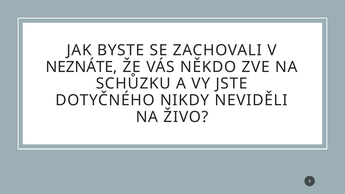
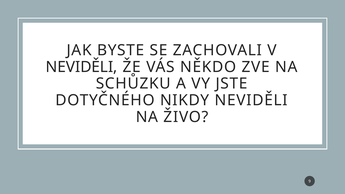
NEZNÁTE at (82, 67): NEZNÁTE -> NEVIDĚLI
